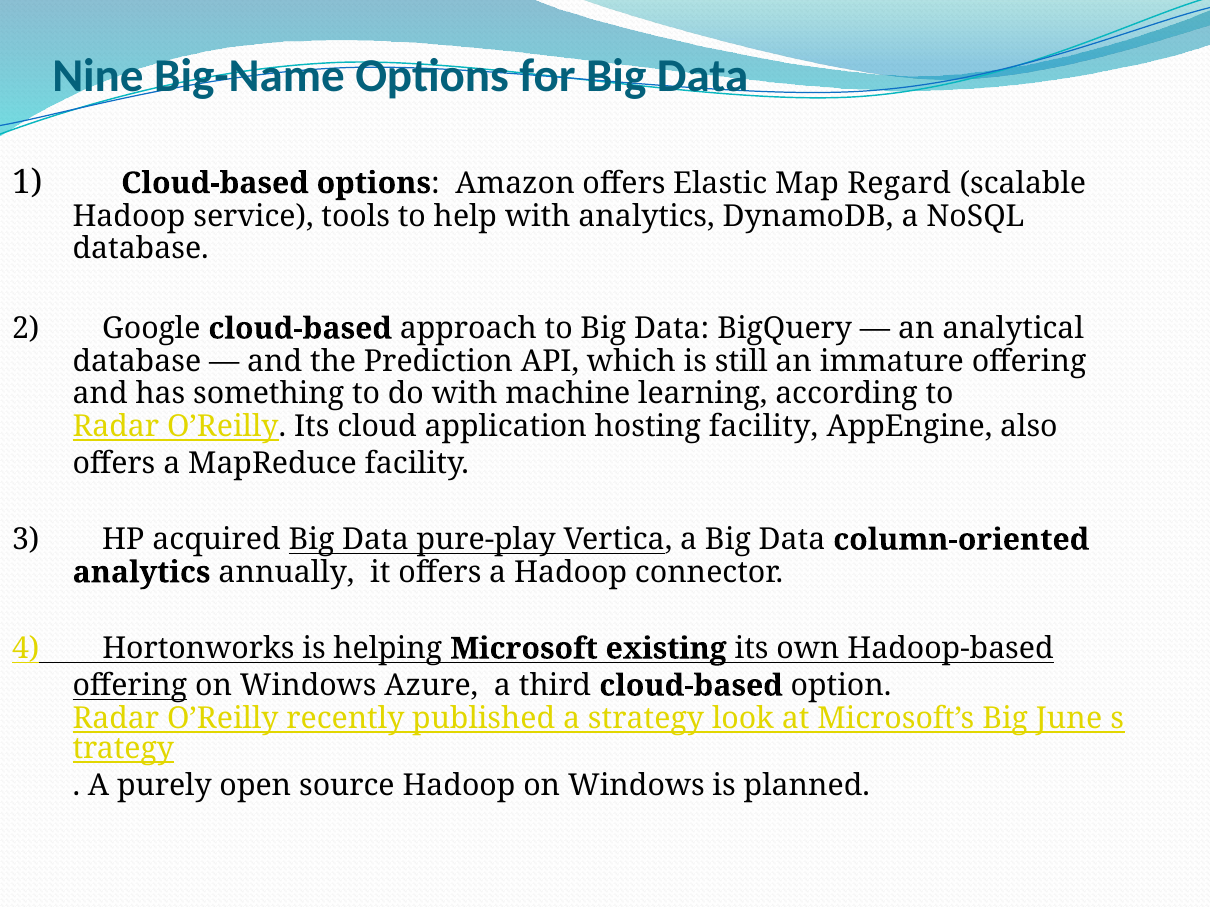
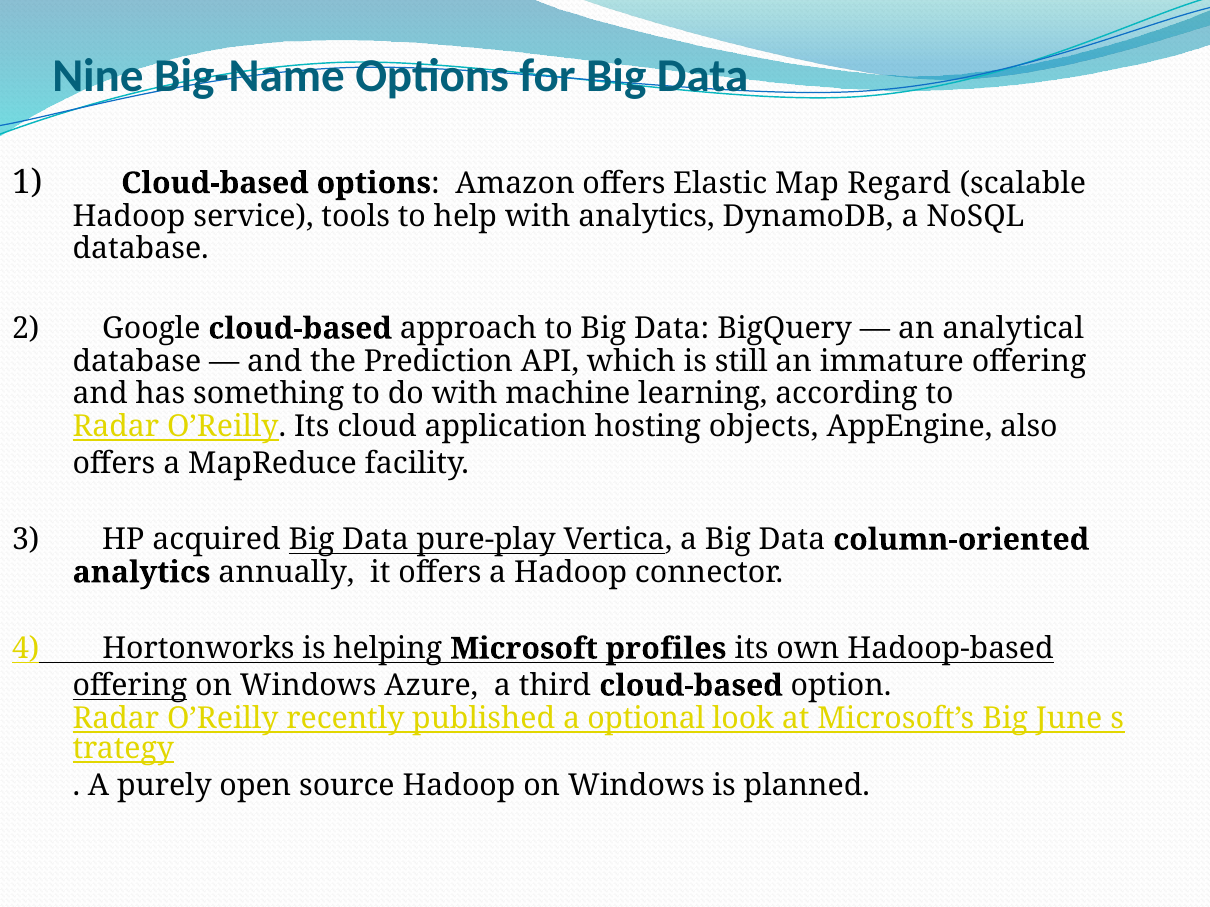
hosting facility: facility -> objects
existing: existing -> profiles
strategy: strategy -> optional
